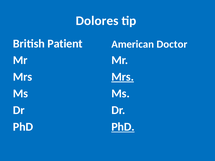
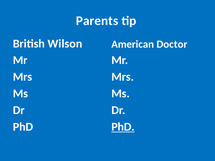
Dolores: Dolores -> Parents
Patient: Patient -> Wilson
Mrs at (123, 77) underline: present -> none
